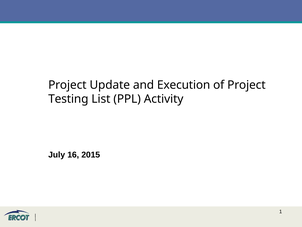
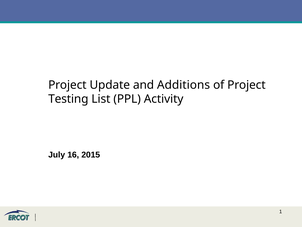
Execution: Execution -> Additions
